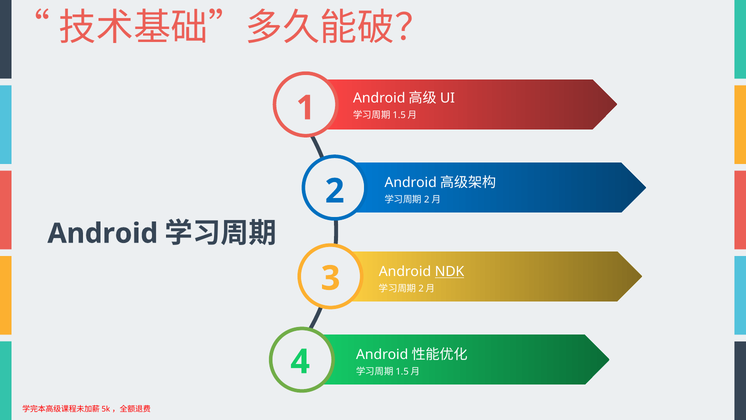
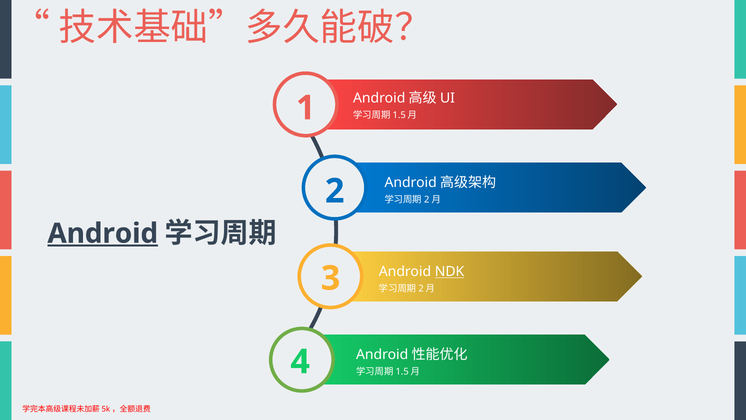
Android at (103, 233) underline: none -> present
